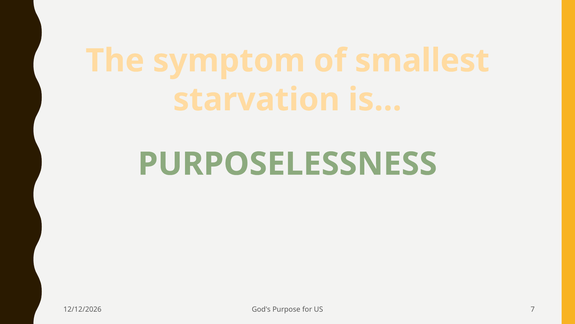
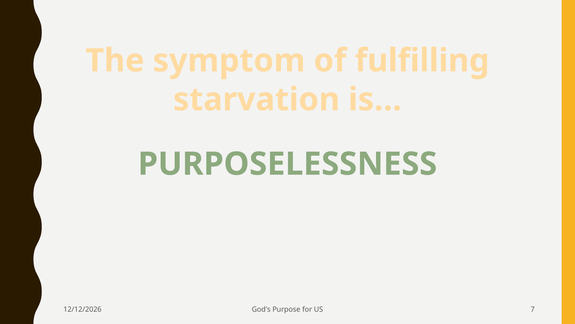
smallest: smallest -> fulfilling
